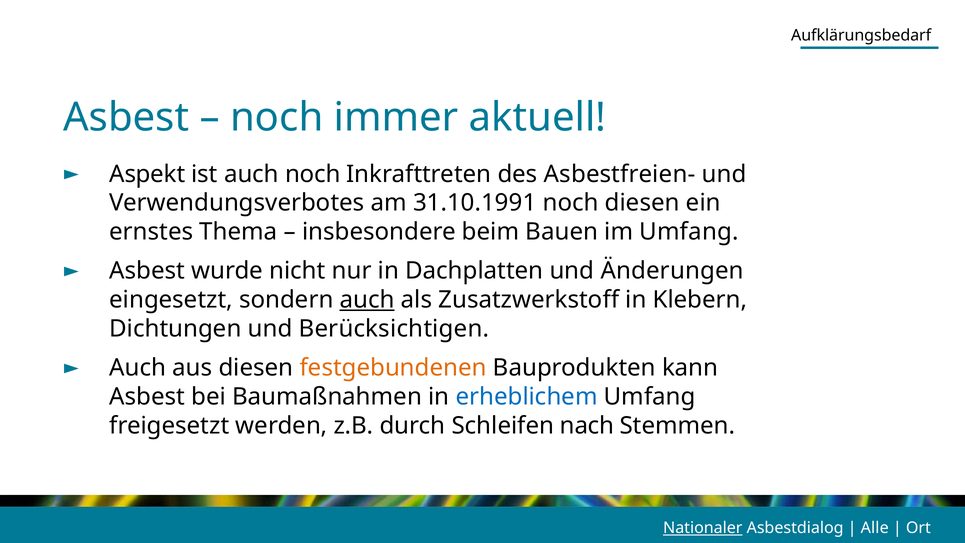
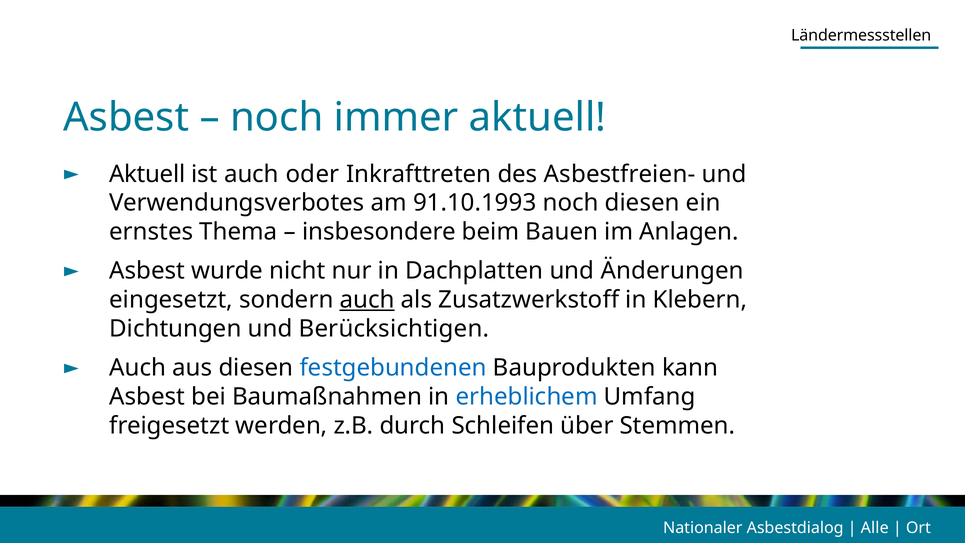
Aufklärungsbedarf: Aufklärungsbedarf -> Ländermessstellen
Aspekt at (147, 174): Aspekt -> Aktuell
auch noch: noch -> oder
31.10.1991: 31.10.1991 -> 91.10.1993
im Umfang: Umfang -> Anlagen
festgebundenen colour: orange -> blue
nach: nach -> über
Nationaler underline: present -> none
